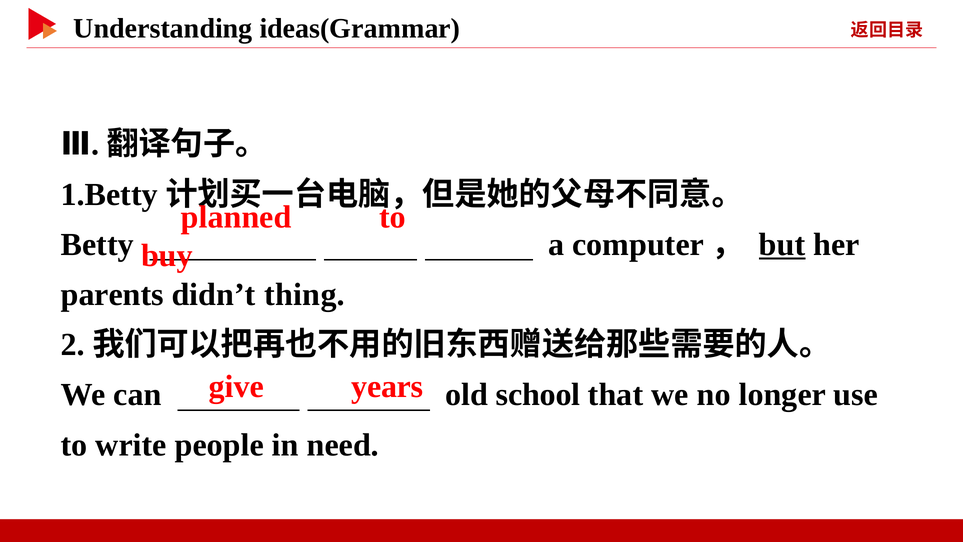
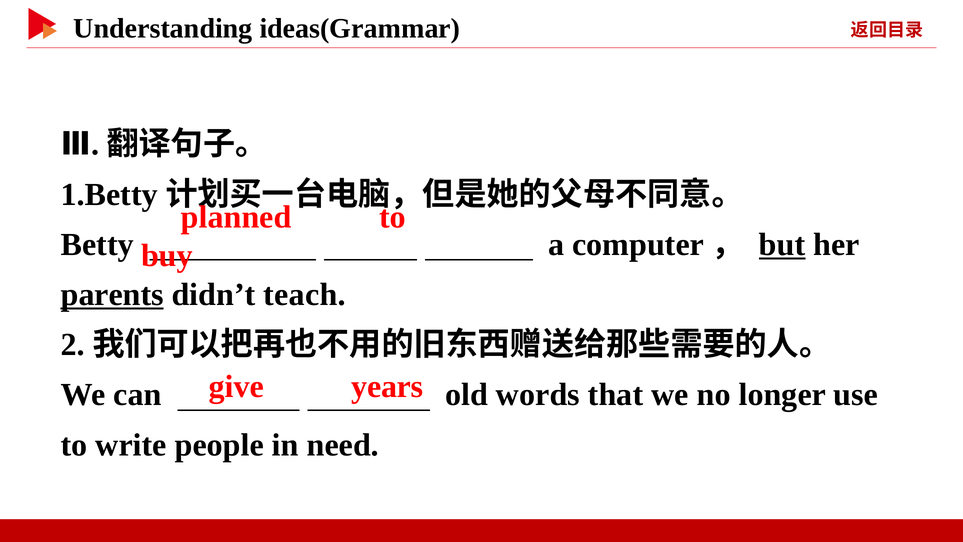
parents underline: none -> present
thing: thing -> teach
school: school -> words
